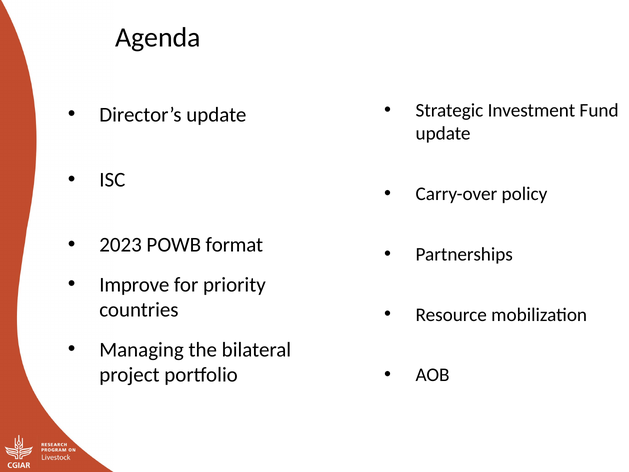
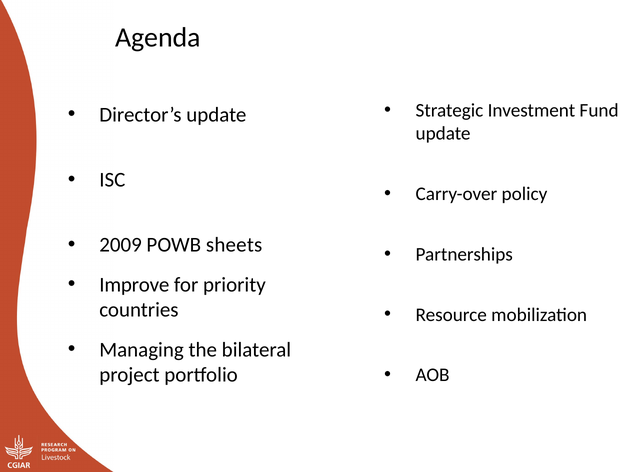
2023: 2023 -> 2009
format: format -> sheets
